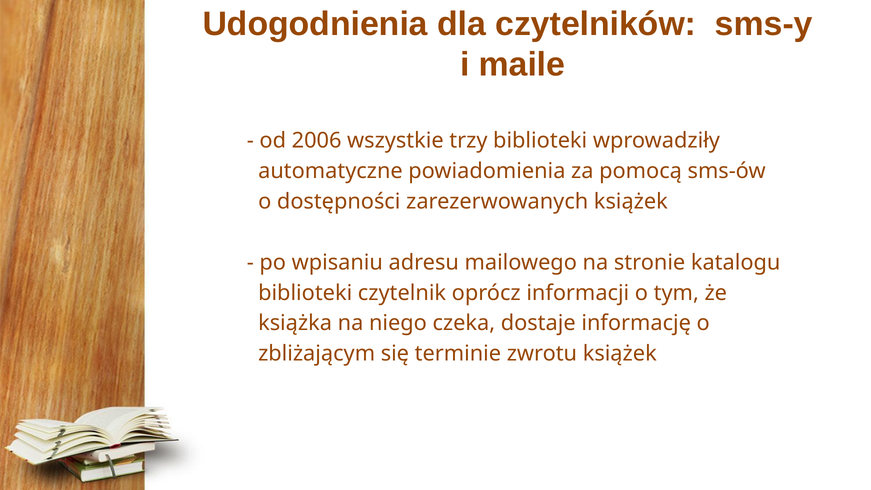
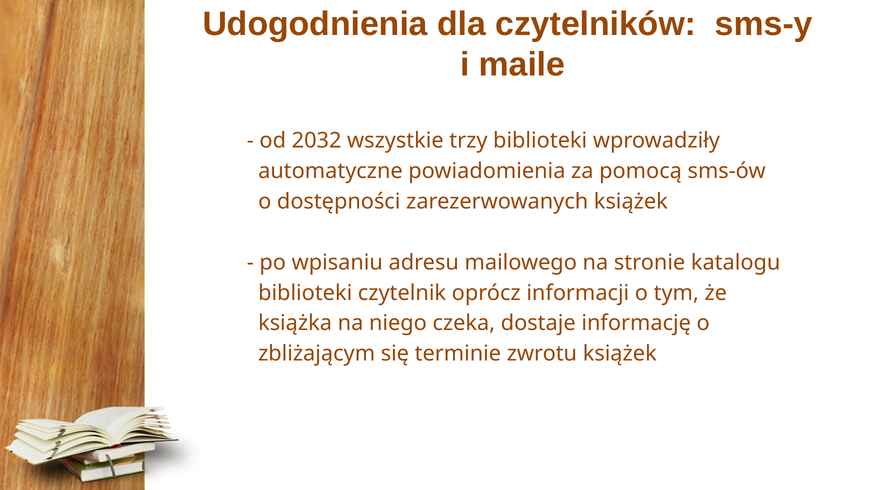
2006: 2006 -> 2032
